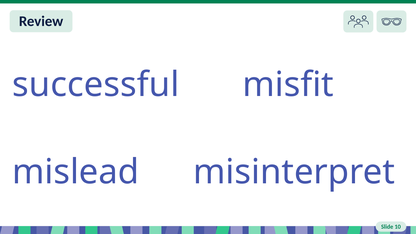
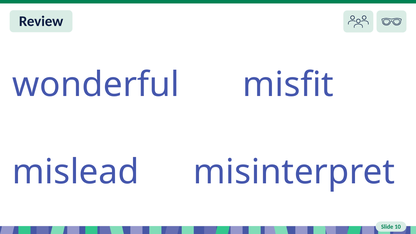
successful: successful -> wonderful
